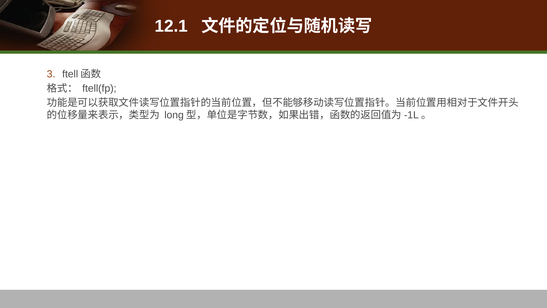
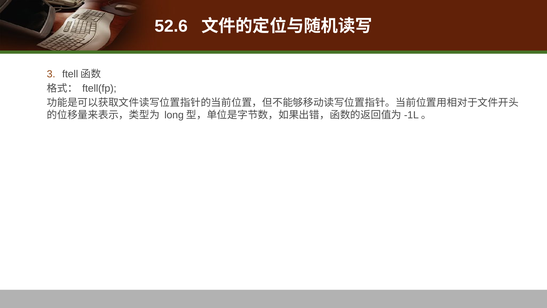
12.1: 12.1 -> 52.6
